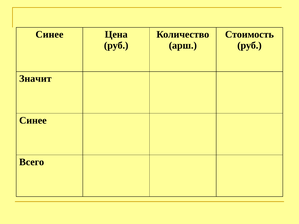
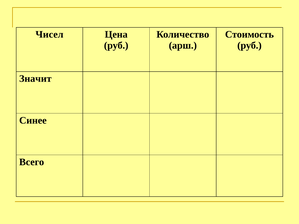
Синее at (49, 34): Синее -> Чисел
